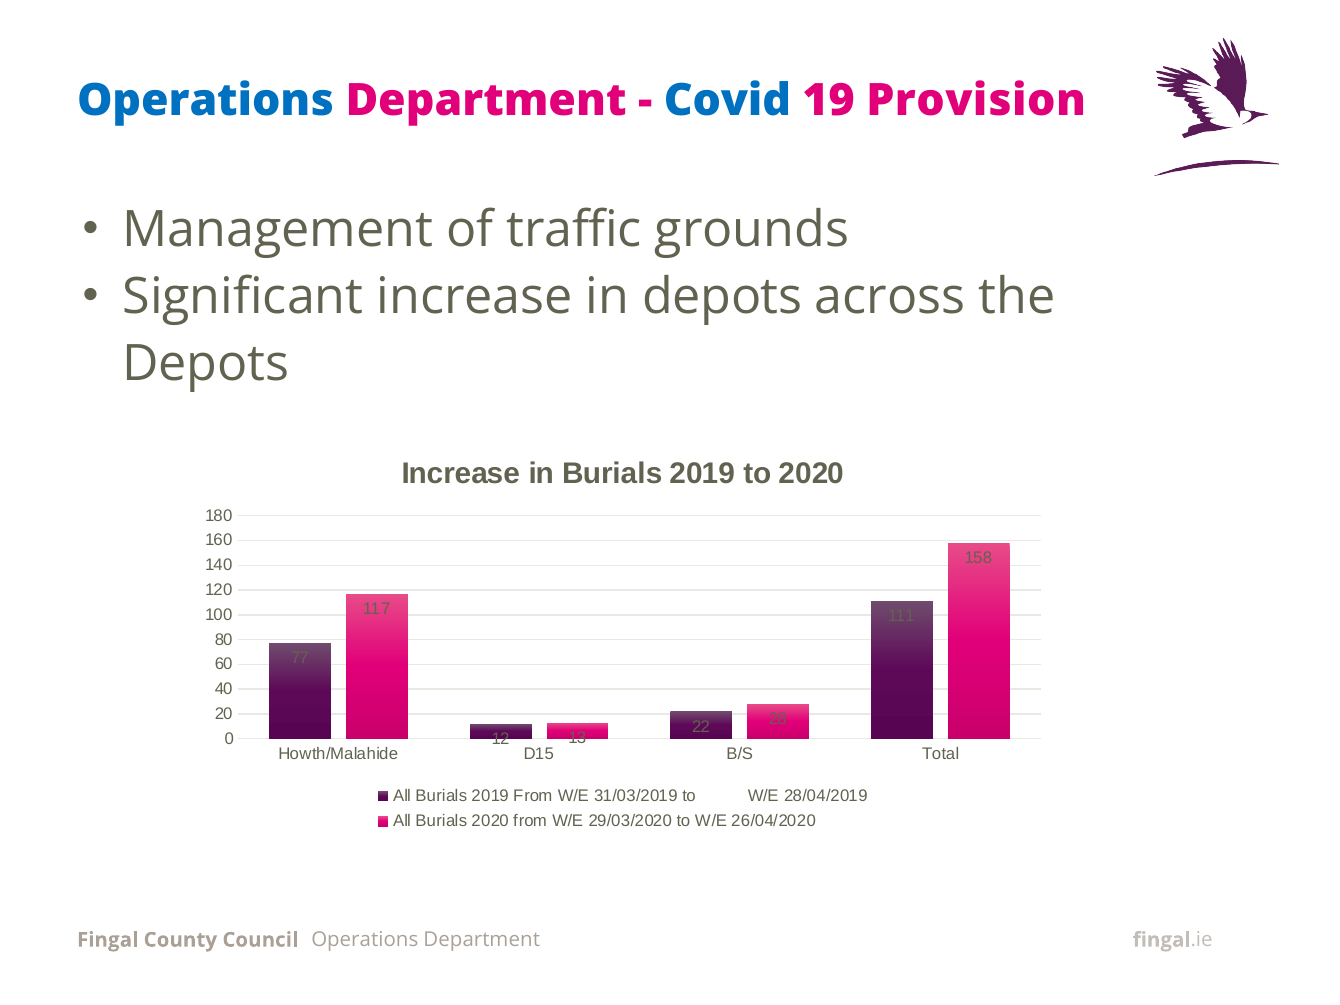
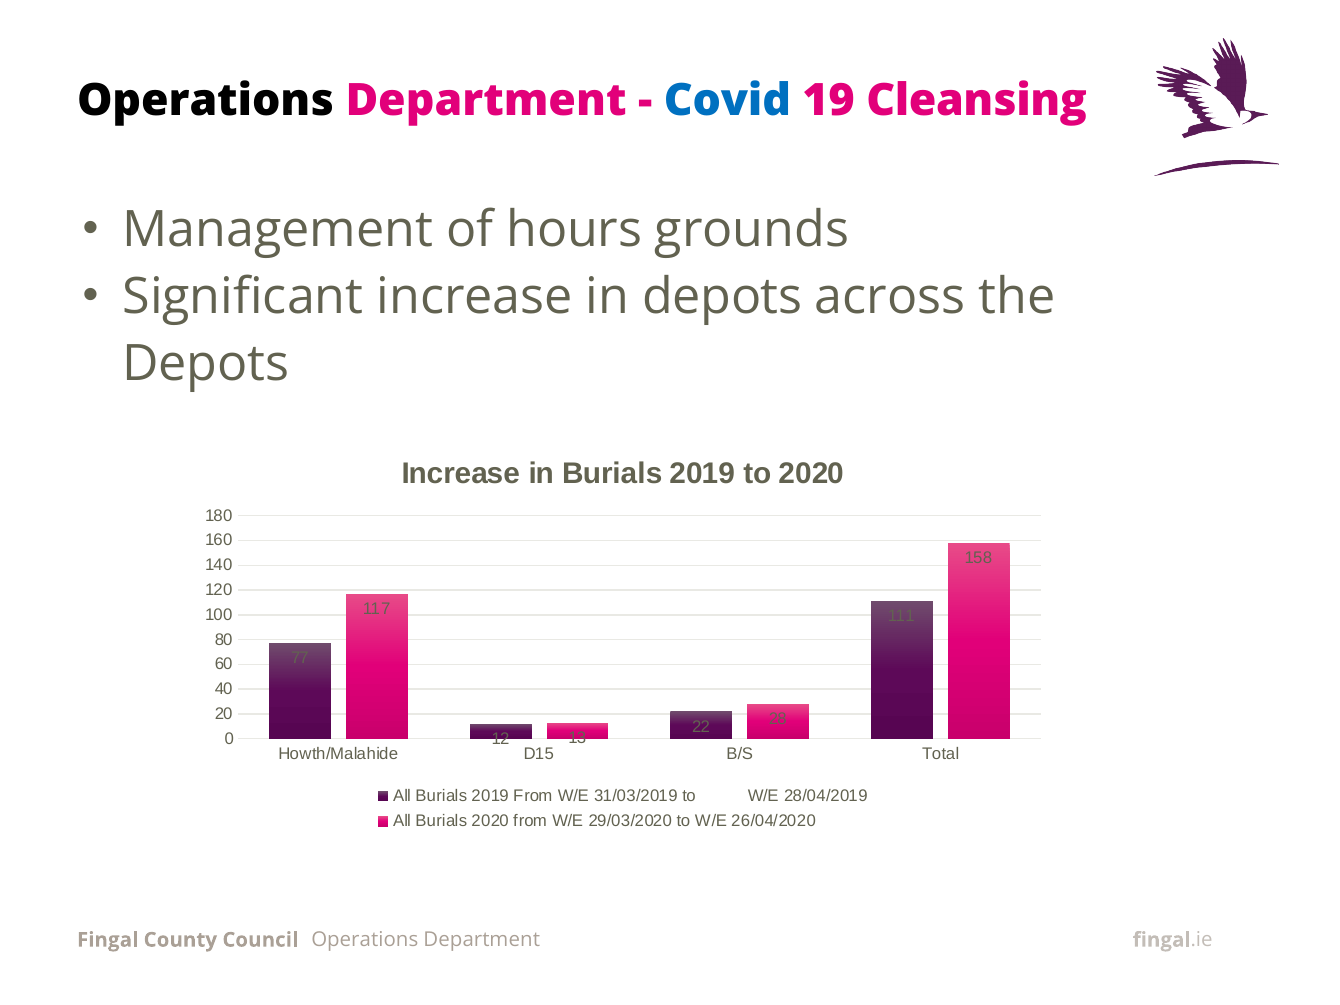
Operations at (206, 101) colour: blue -> black
Provision: Provision -> Cleansing
traffic: traffic -> hours
